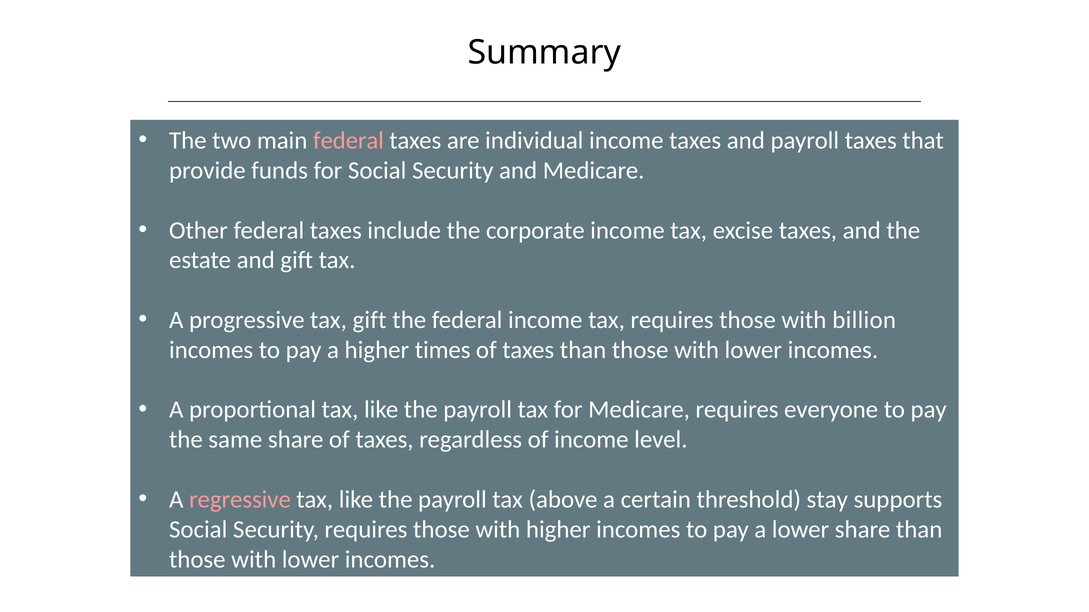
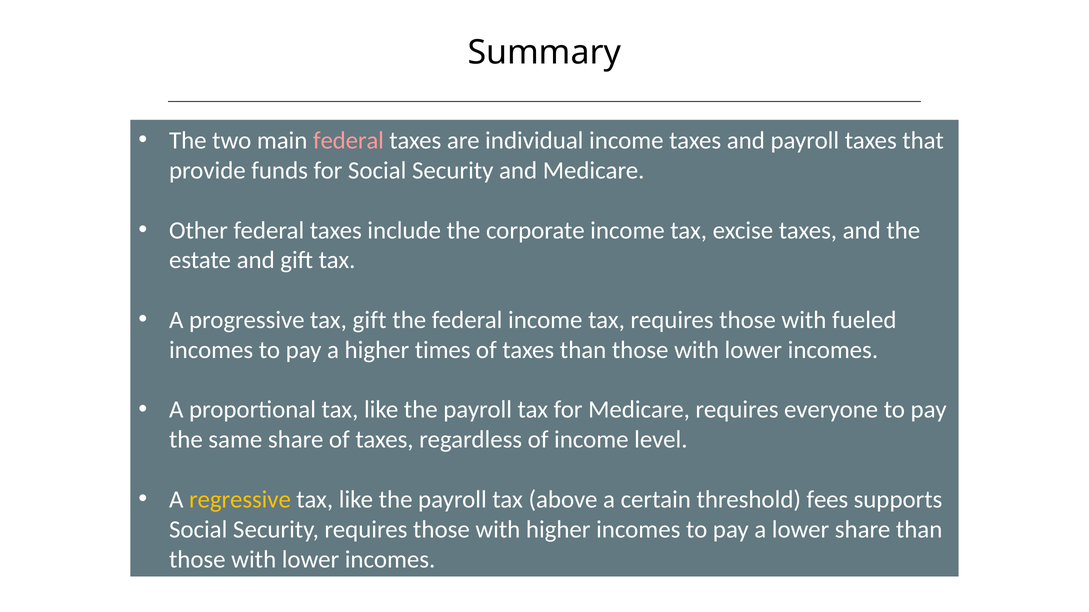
billion: billion -> fueled
regressive colour: pink -> yellow
stay: stay -> fees
